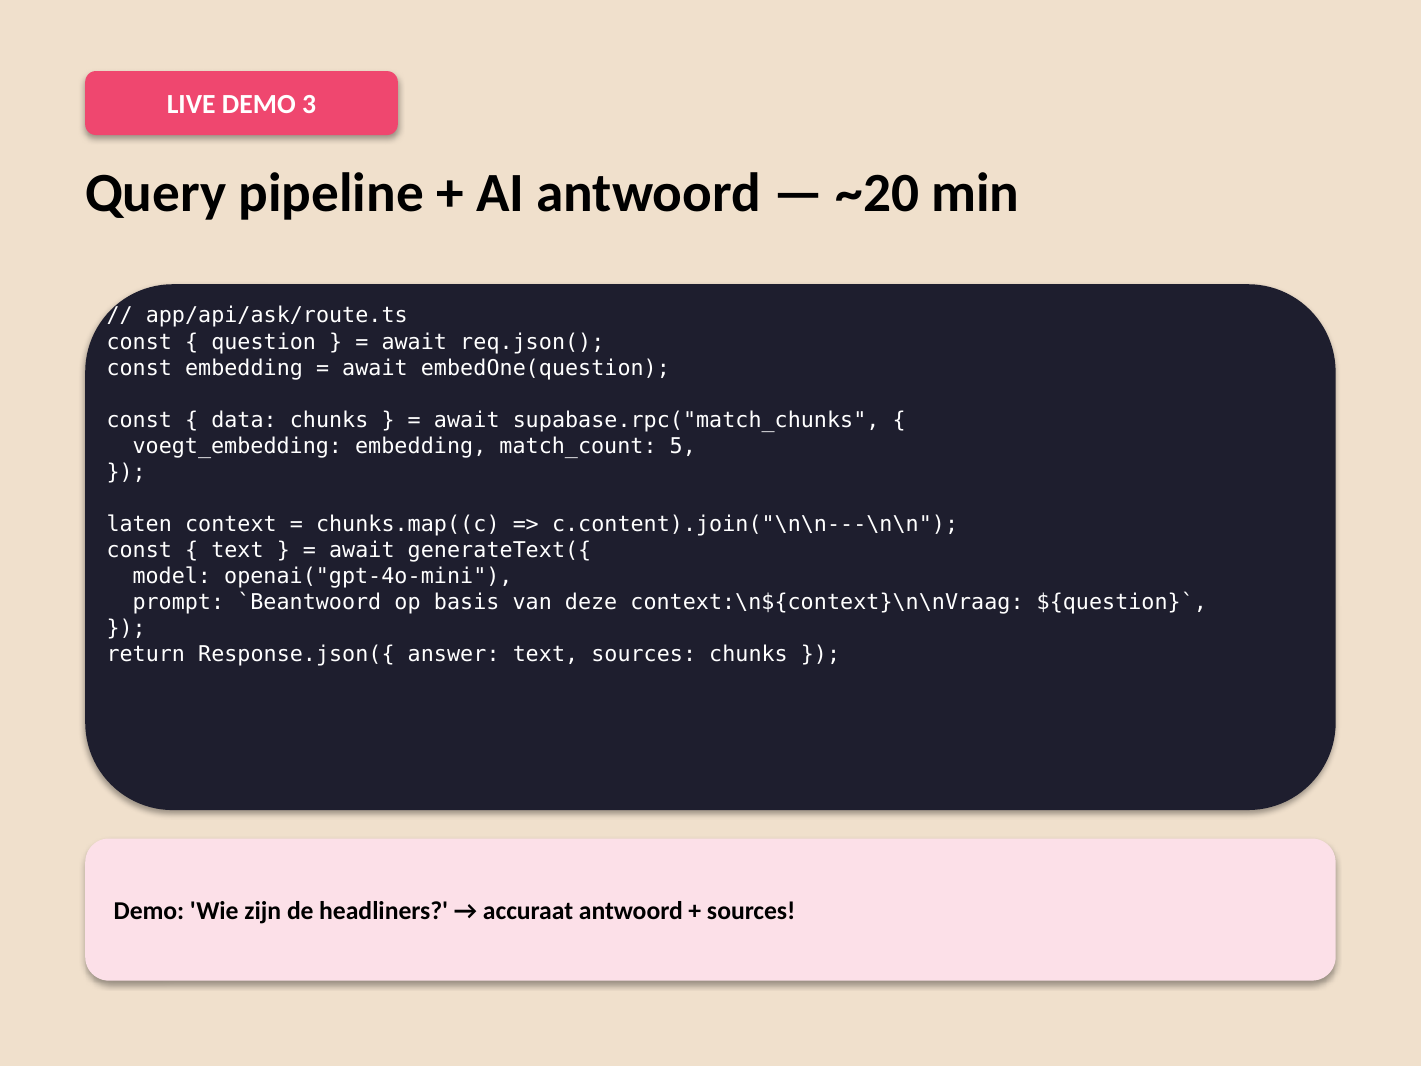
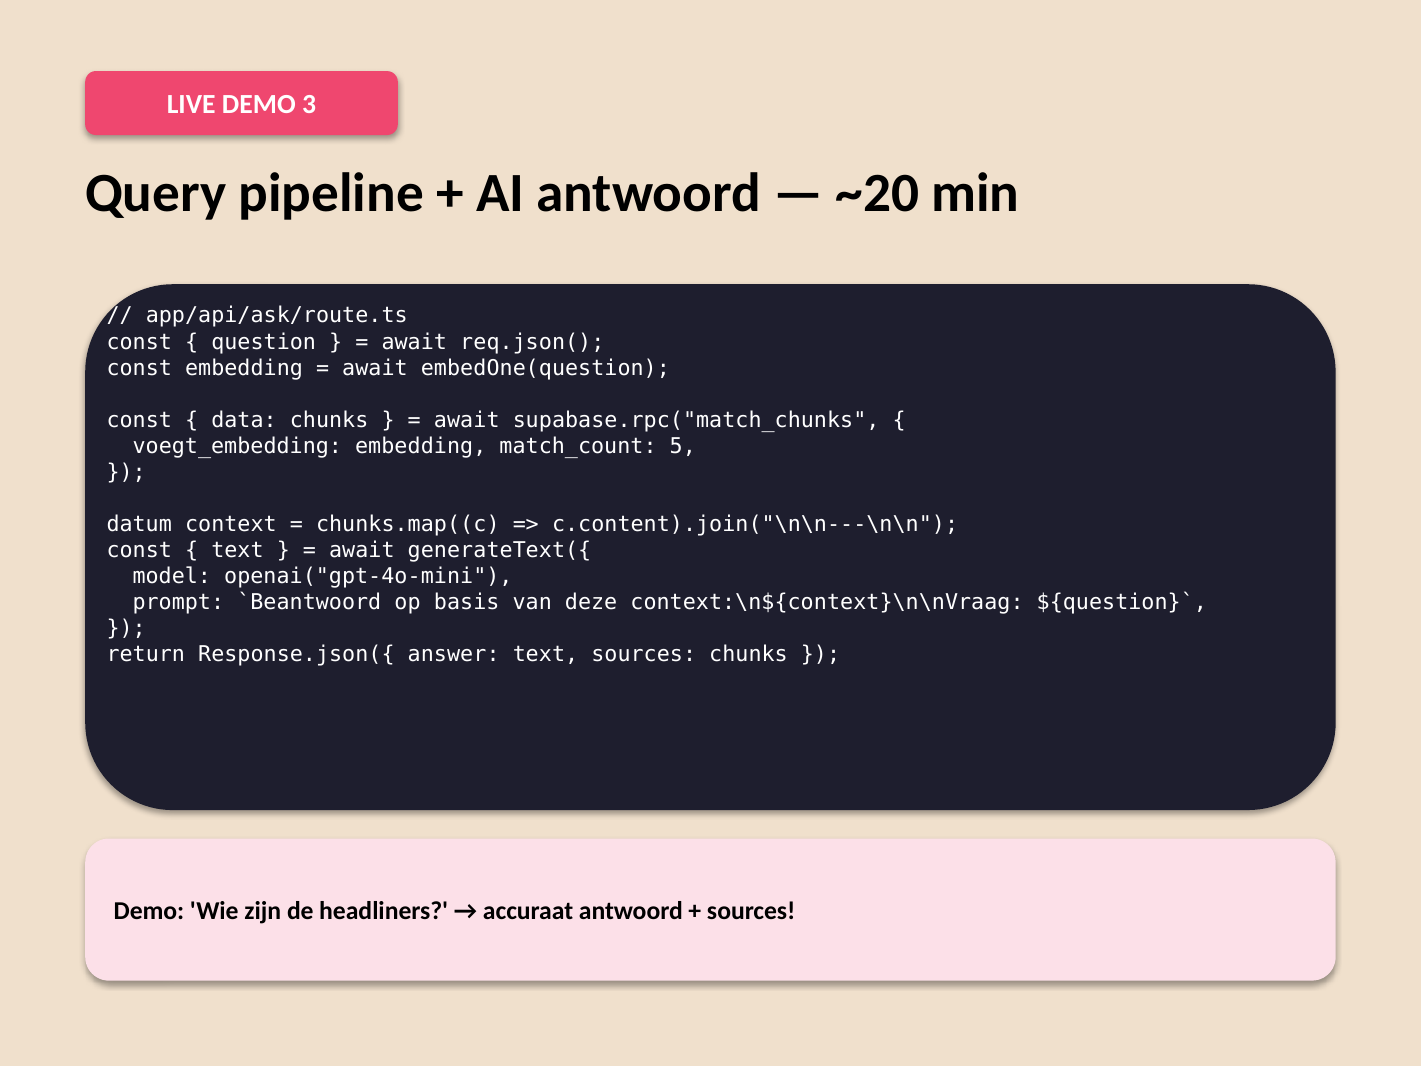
laten: laten -> datum
